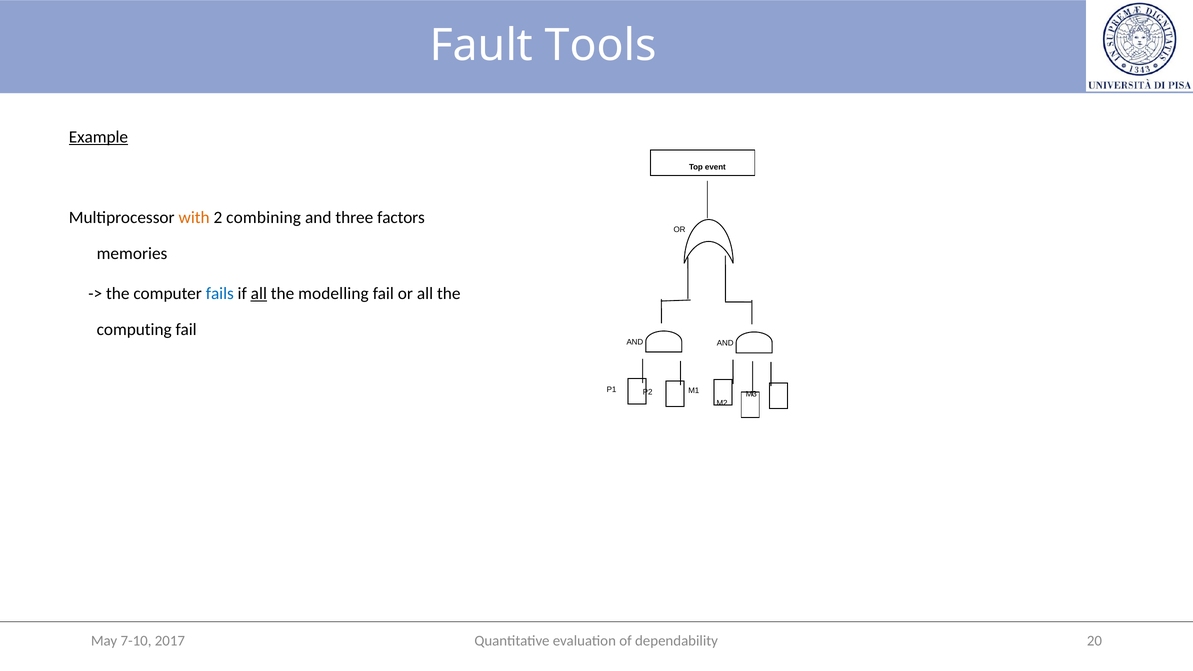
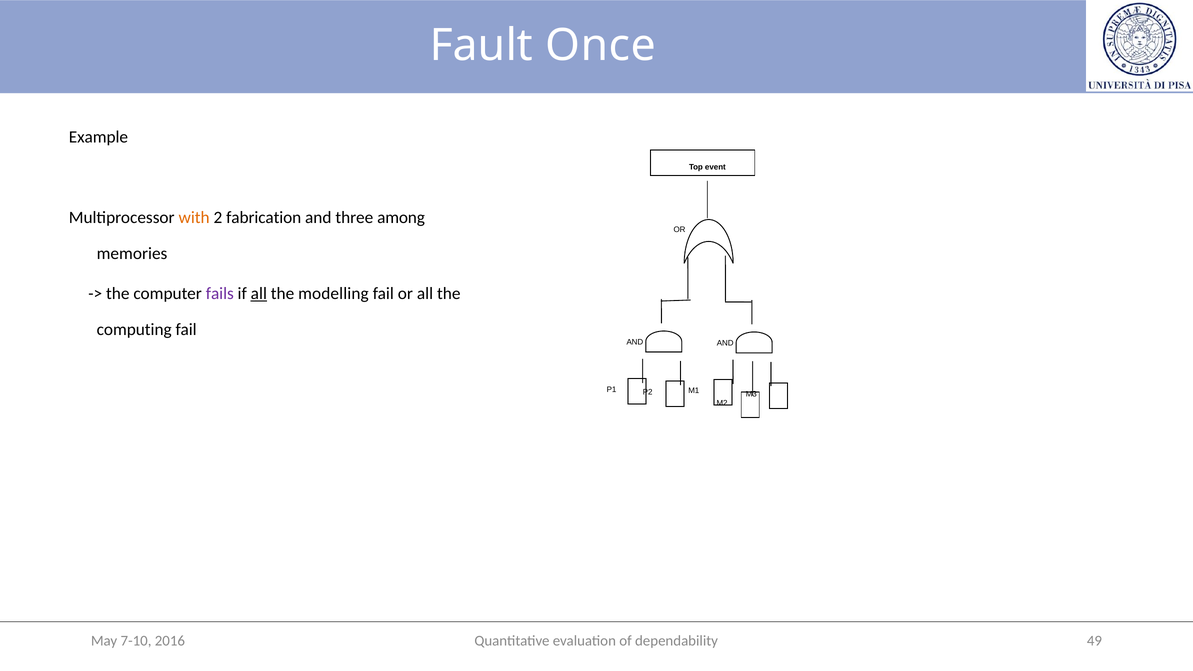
Tools: Tools -> Once
Example underline: present -> none
combining: combining -> fabrication
factors: factors -> among
fails colour: blue -> purple
20: 20 -> 49
2017: 2017 -> 2016
